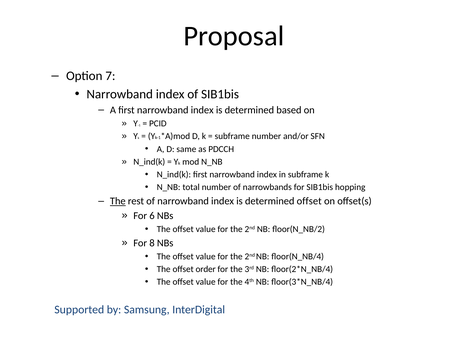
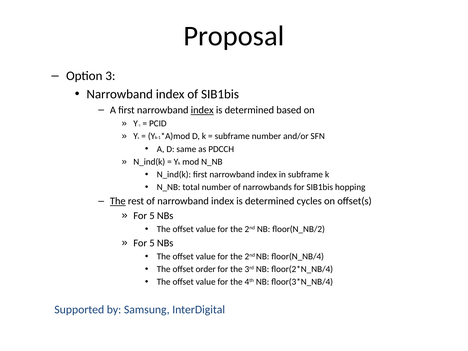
7: 7 -> 3
index at (202, 110) underline: none -> present
determined offset: offset -> cycles
6 at (152, 216): 6 -> 5
8 at (152, 243): 8 -> 5
